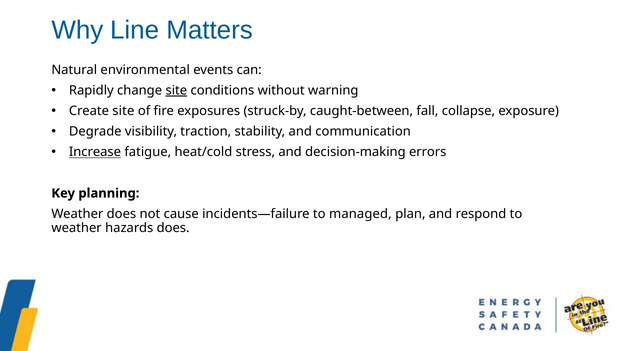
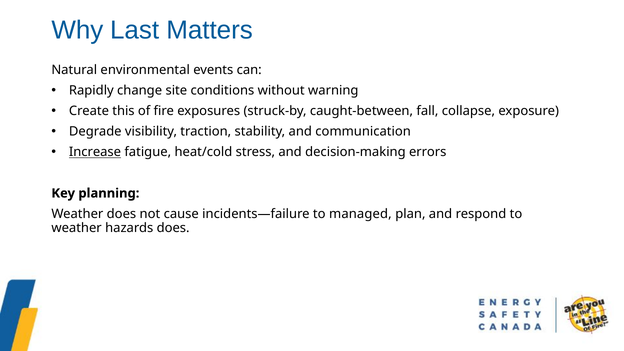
Line: Line -> Last
site at (176, 91) underline: present -> none
Create site: site -> this
